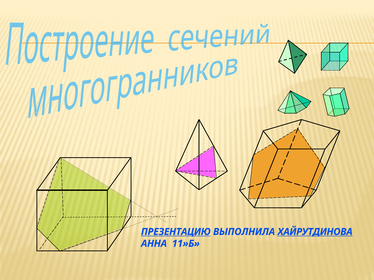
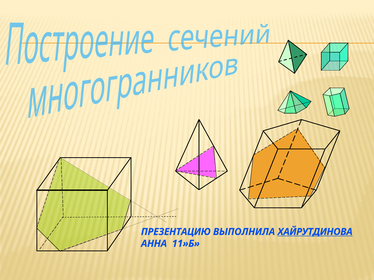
ПРЕЗЕНТАЦИЮ underline: present -> none
